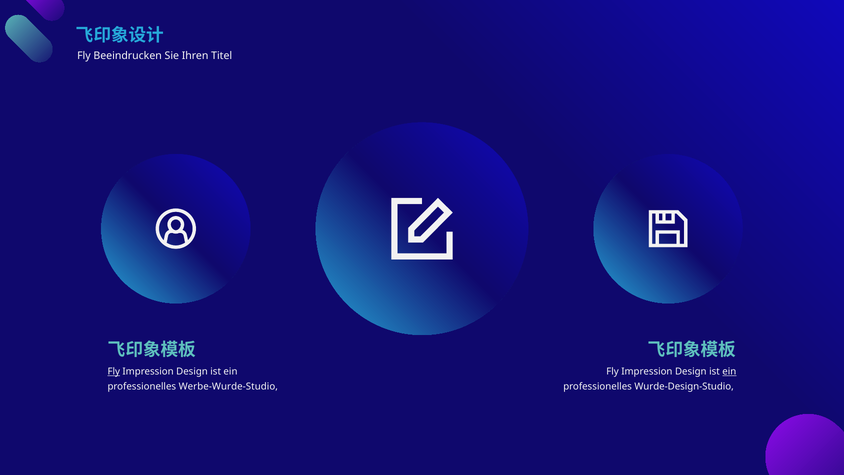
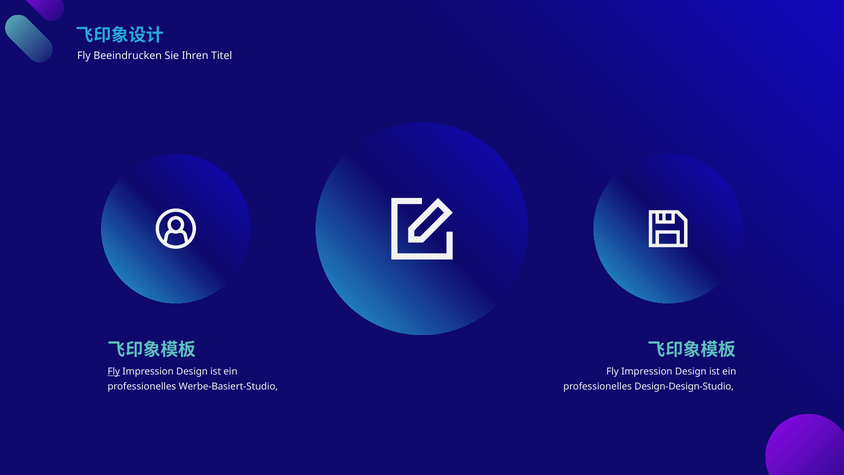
ein at (729, 371) underline: present -> none
Werbe-Wurde-Studio: Werbe-Wurde-Studio -> Werbe-Basiert-Studio
Wurde-Design-Studio: Wurde-Design-Studio -> Design-Design-Studio
